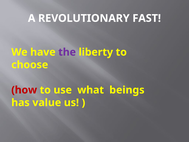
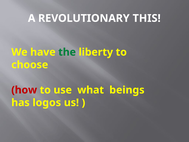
FAST: FAST -> THIS
the colour: purple -> green
value: value -> logos
